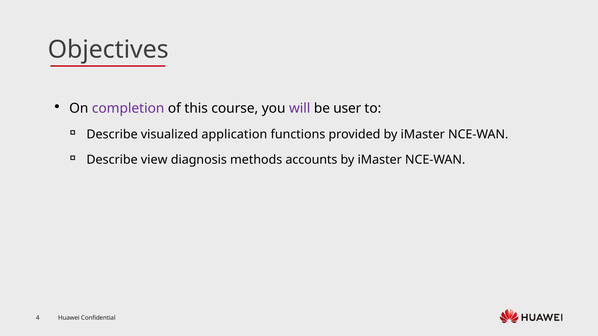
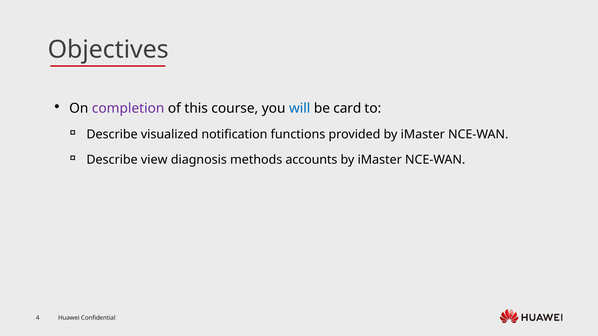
will colour: purple -> blue
user: user -> card
application: application -> notification
